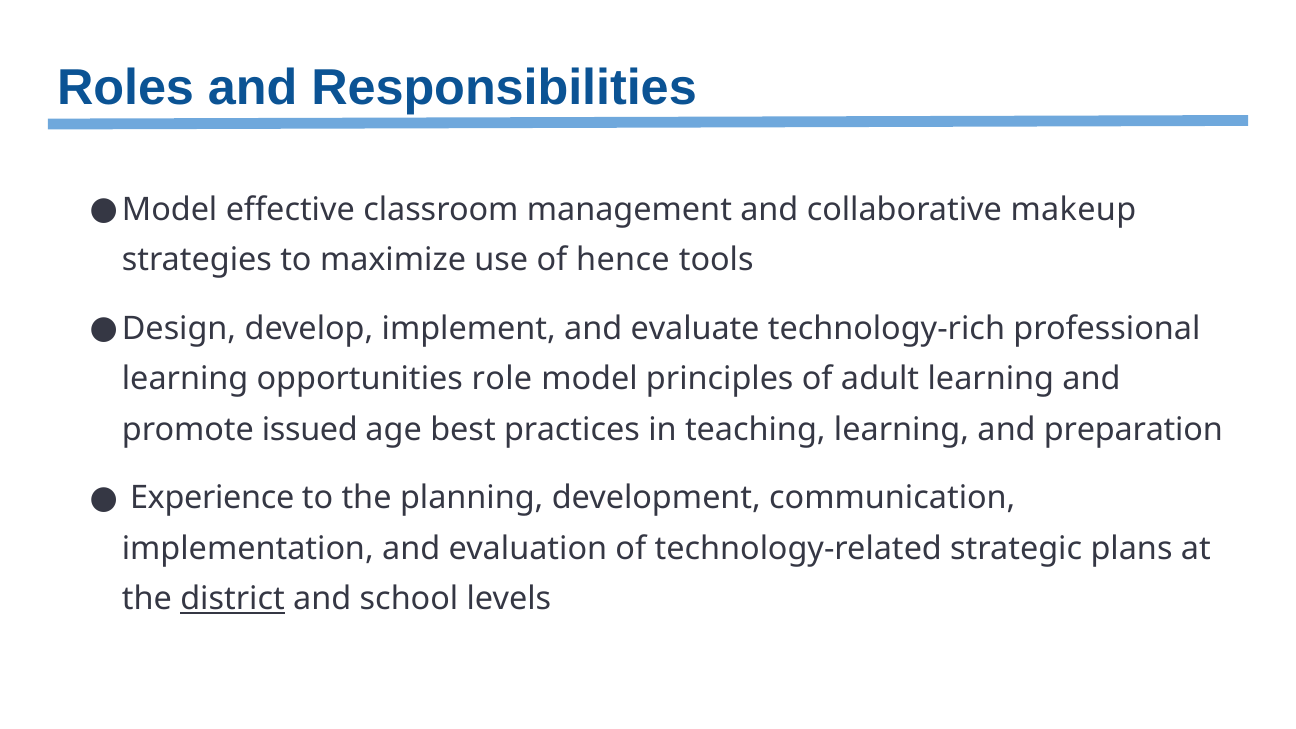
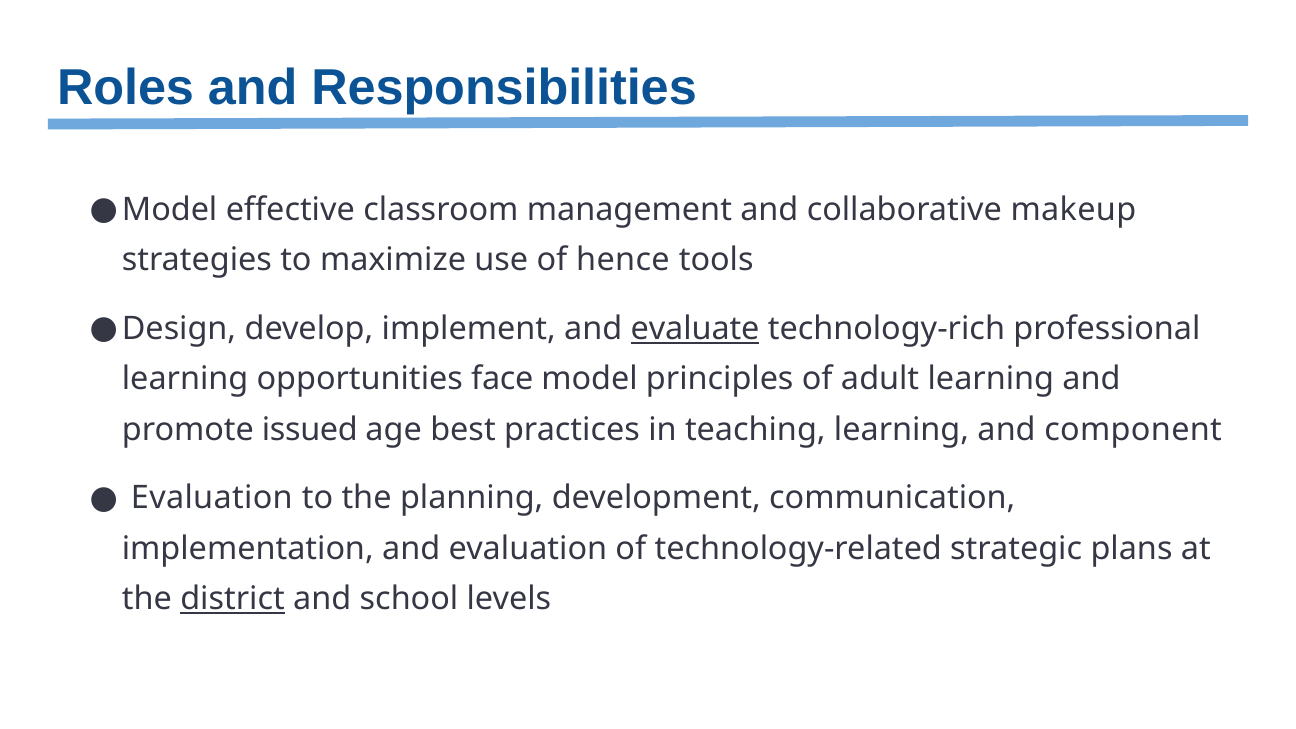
evaluate underline: none -> present
role: role -> face
preparation: preparation -> component
Experience at (212, 498): Experience -> Evaluation
